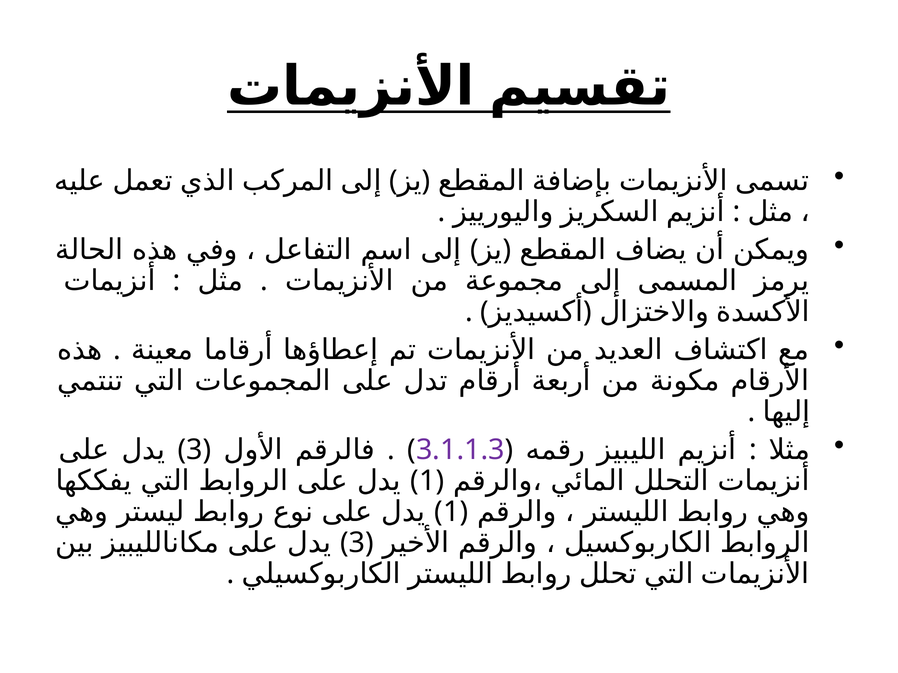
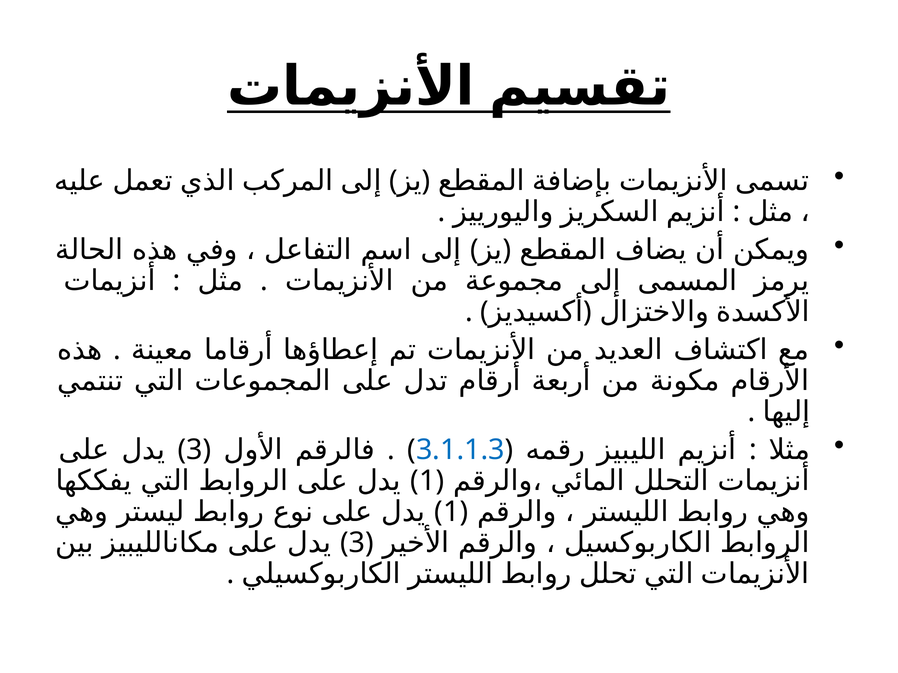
3.1.1.3 colour: purple -> blue
